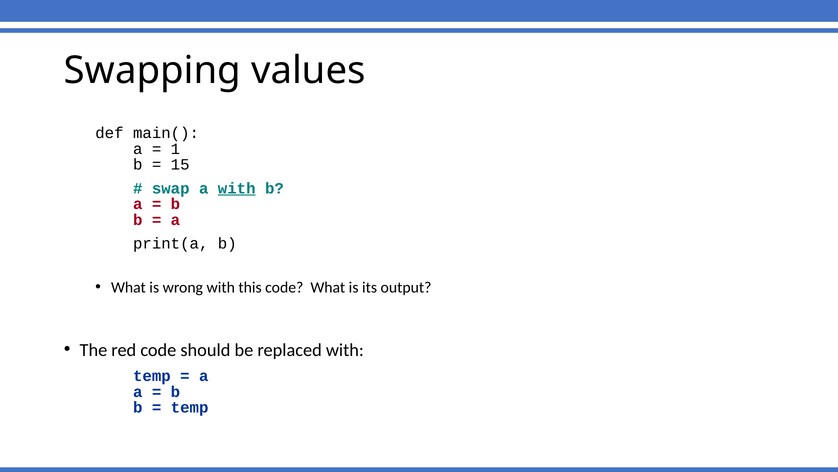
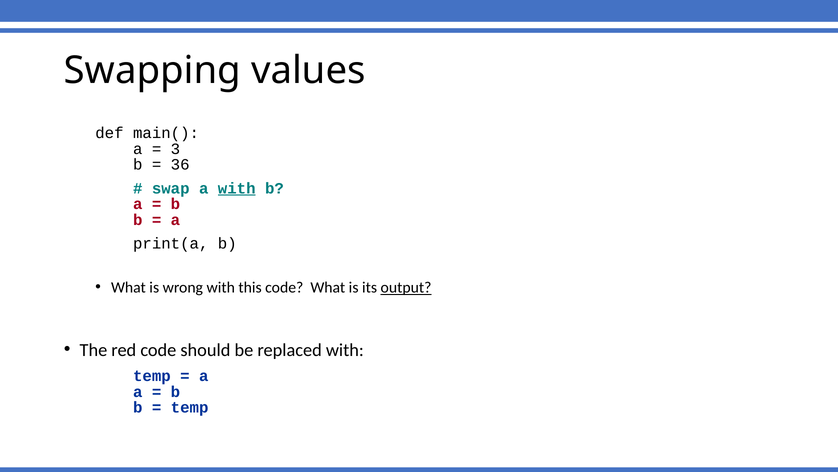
1: 1 -> 3
15: 15 -> 36
output underline: none -> present
